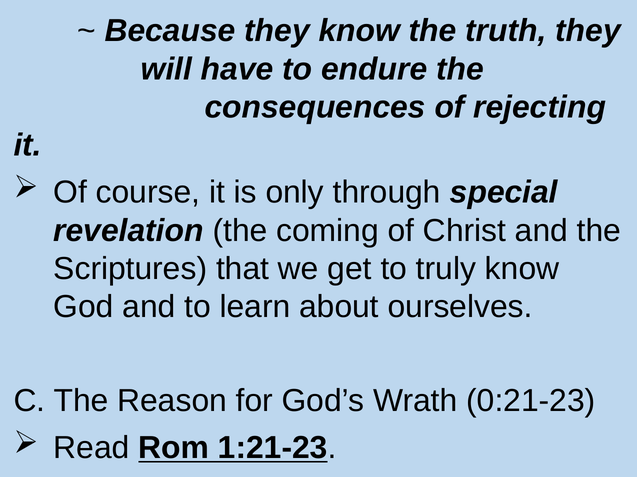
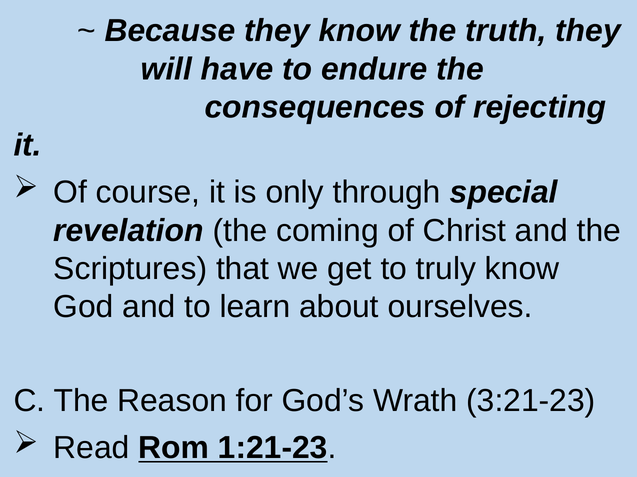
0:21-23: 0:21-23 -> 3:21-23
